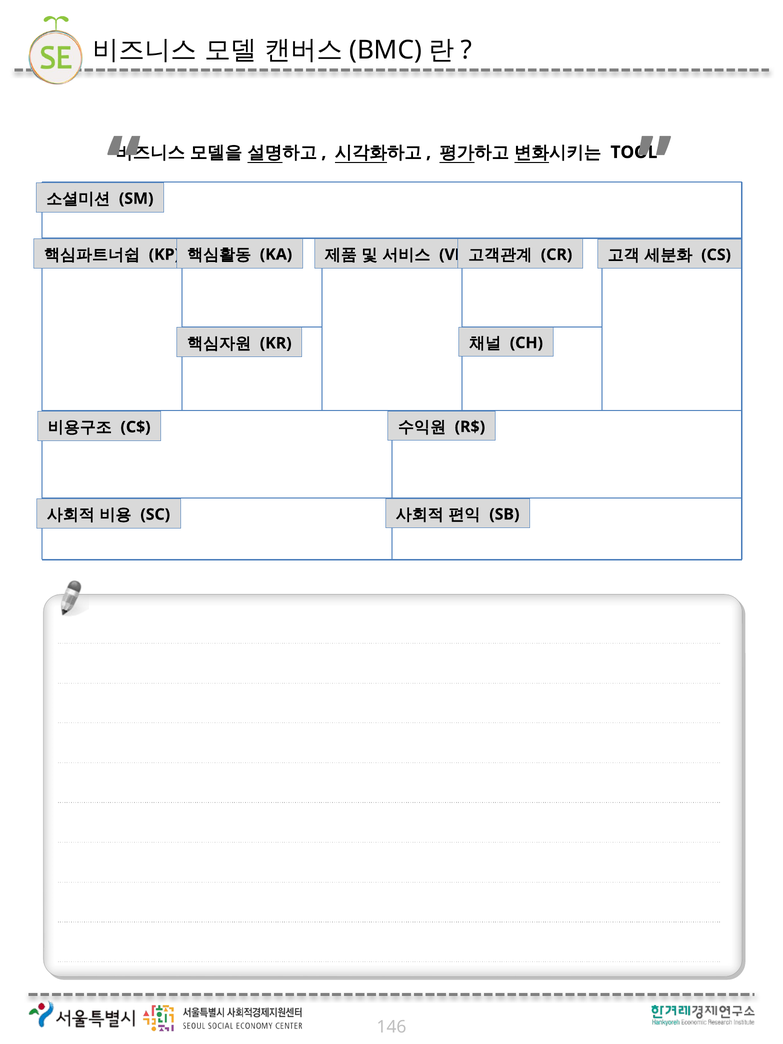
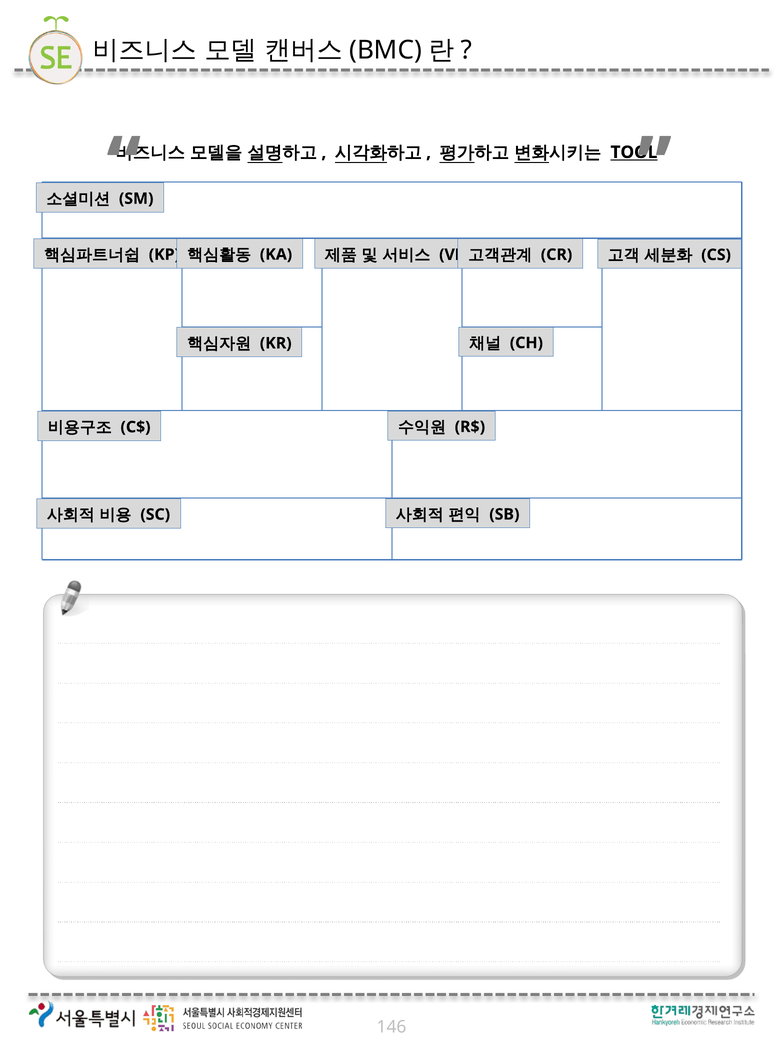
TOOL underline: none -> present
